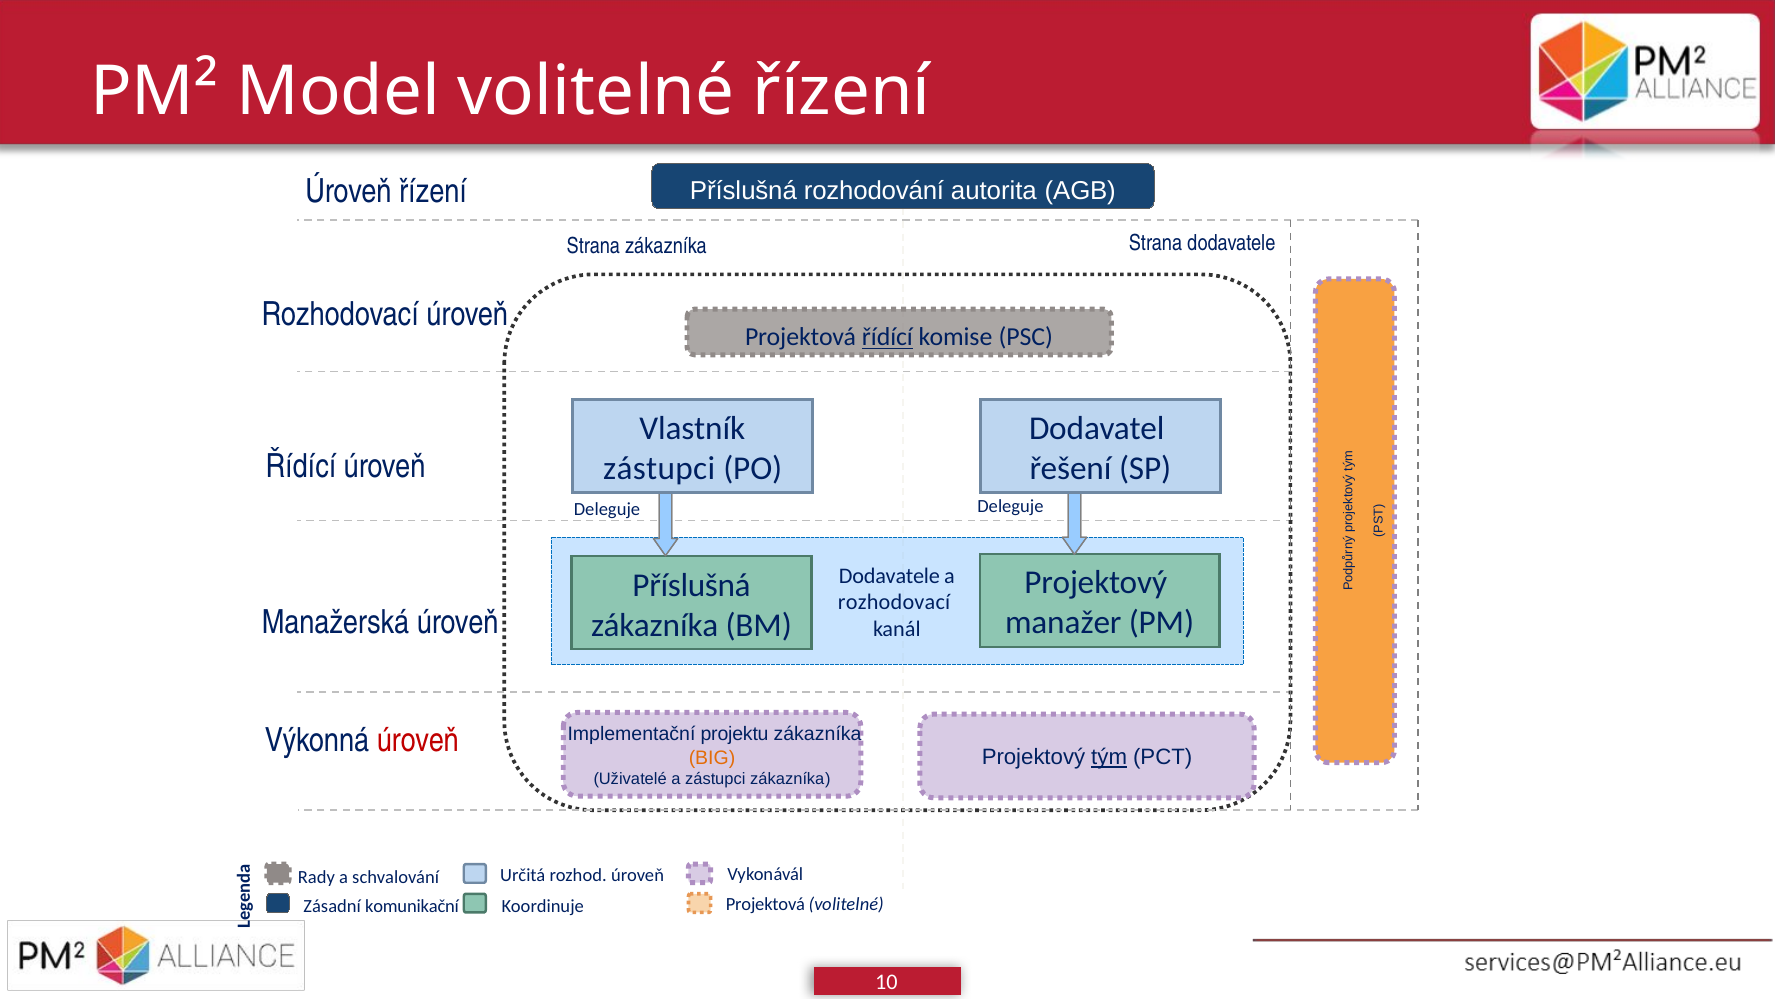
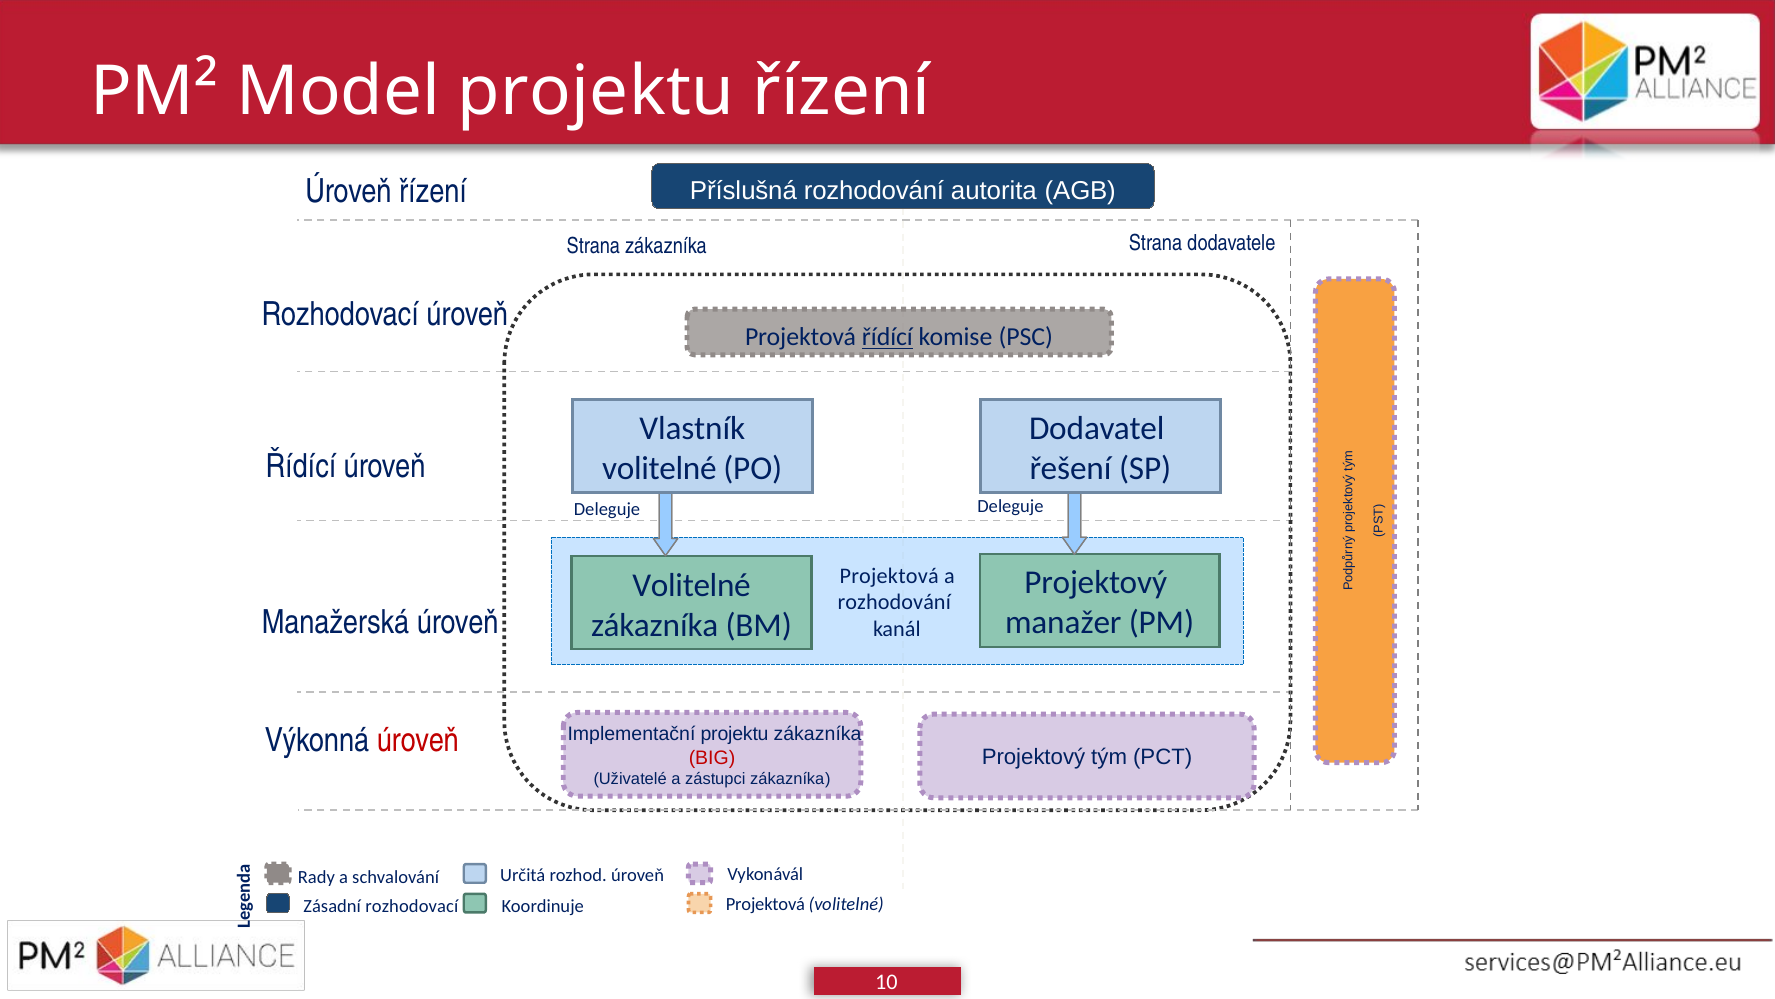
Model volitelné: volitelné -> projektu
zástupci at (659, 468): zástupci -> volitelné
Dodavatele at (889, 575): Dodavatele -> Projektová
Příslušná at (692, 585): Příslušná -> Volitelné
rozhodovací at (894, 602): rozhodovací -> rozhodování
tým underline: present -> none
BIG colour: orange -> red
Zásadní komunikační: komunikační -> rozhodovací
